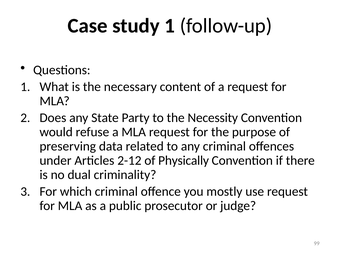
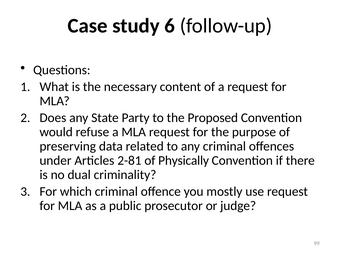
study 1: 1 -> 6
Necessity: Necessity -> Proposed
2-12: 2-12 -> 2-81
